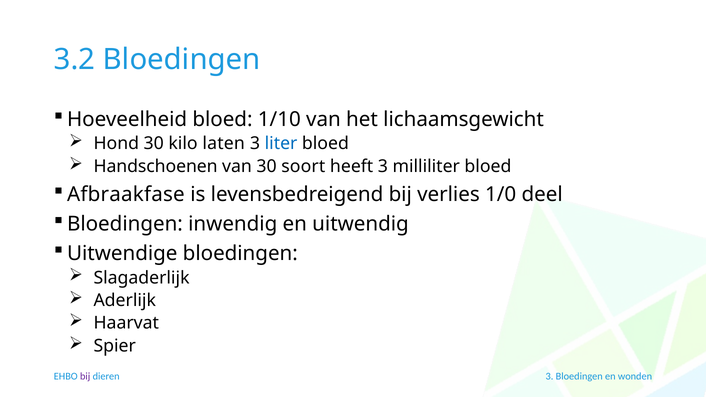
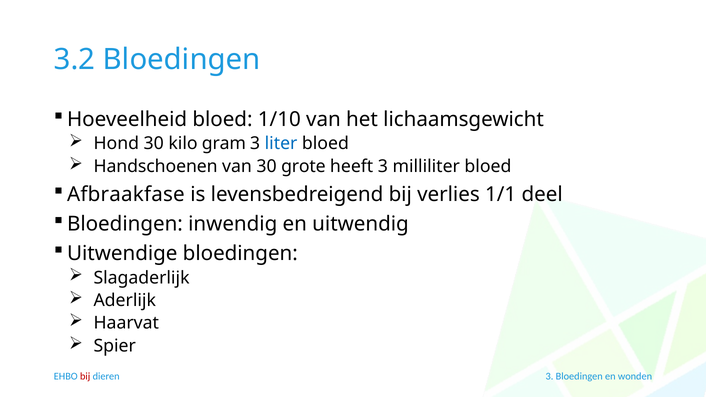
laten: laten -> gram
soort: soort -> grote
1/0: 1/0 -> 1/1
bij at (85, 376) colour: purple -> red
